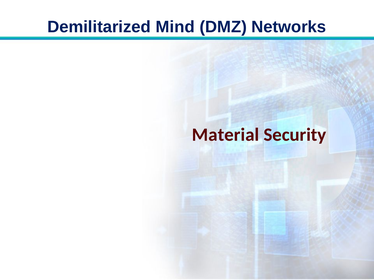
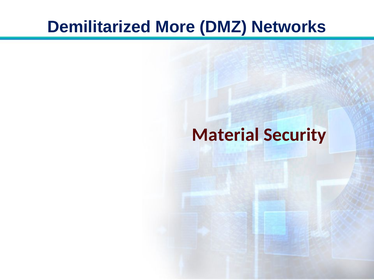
Mind: Mind -> More
